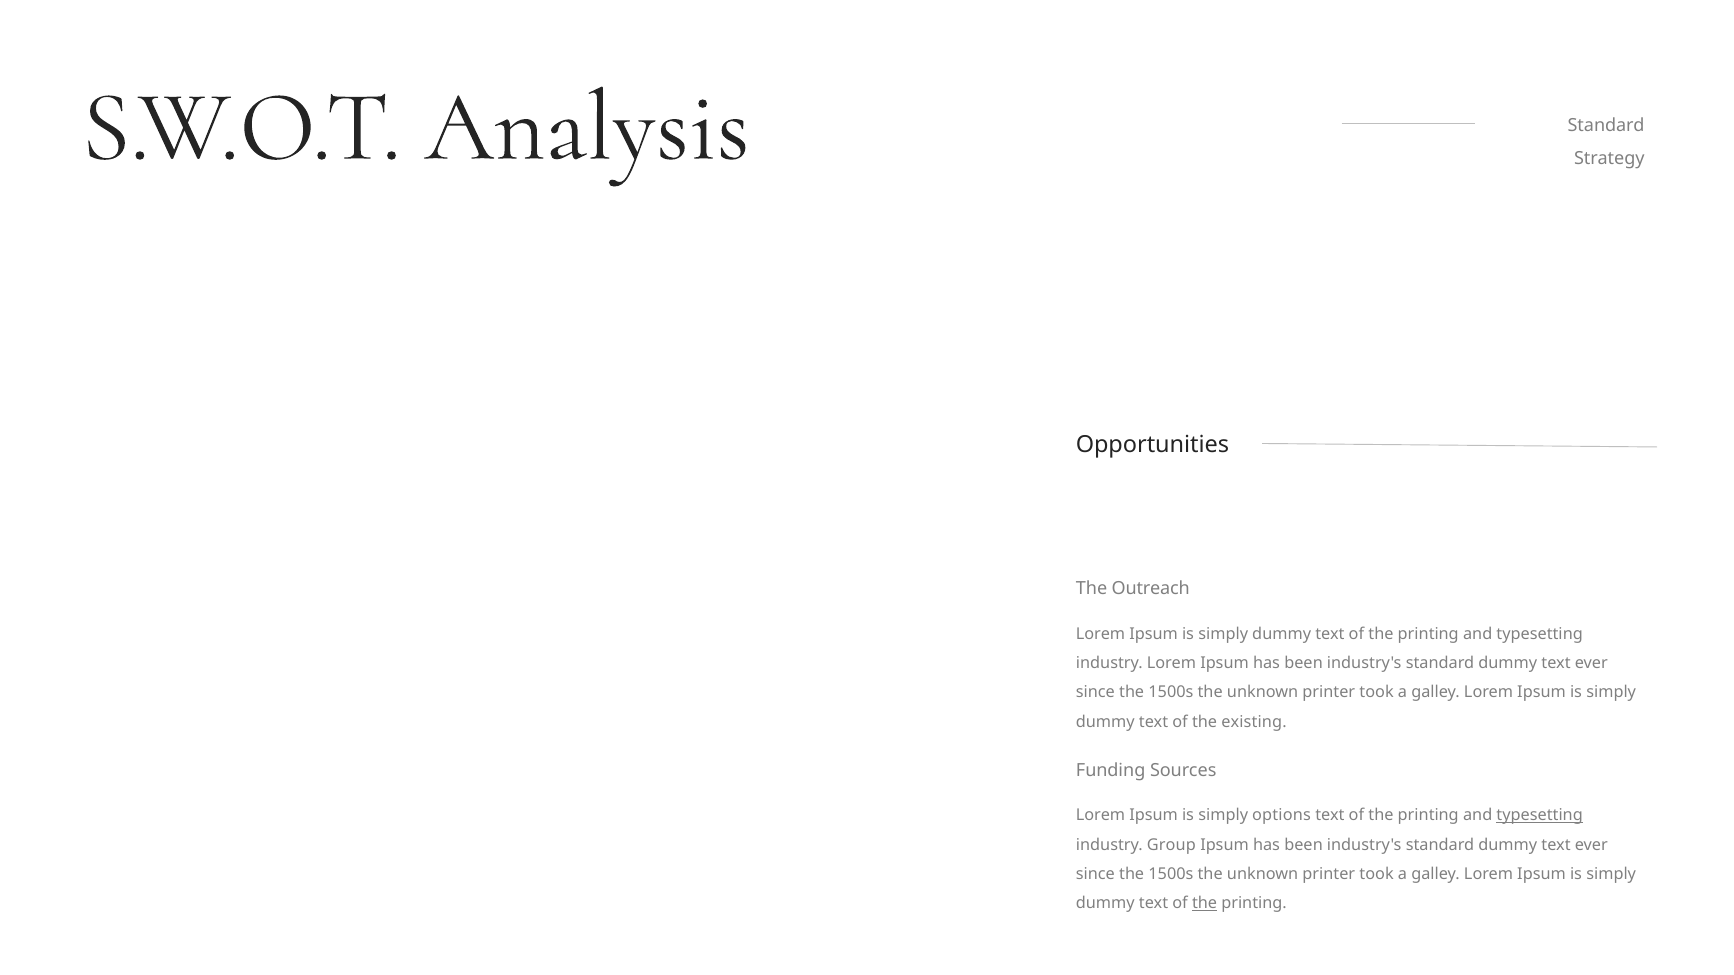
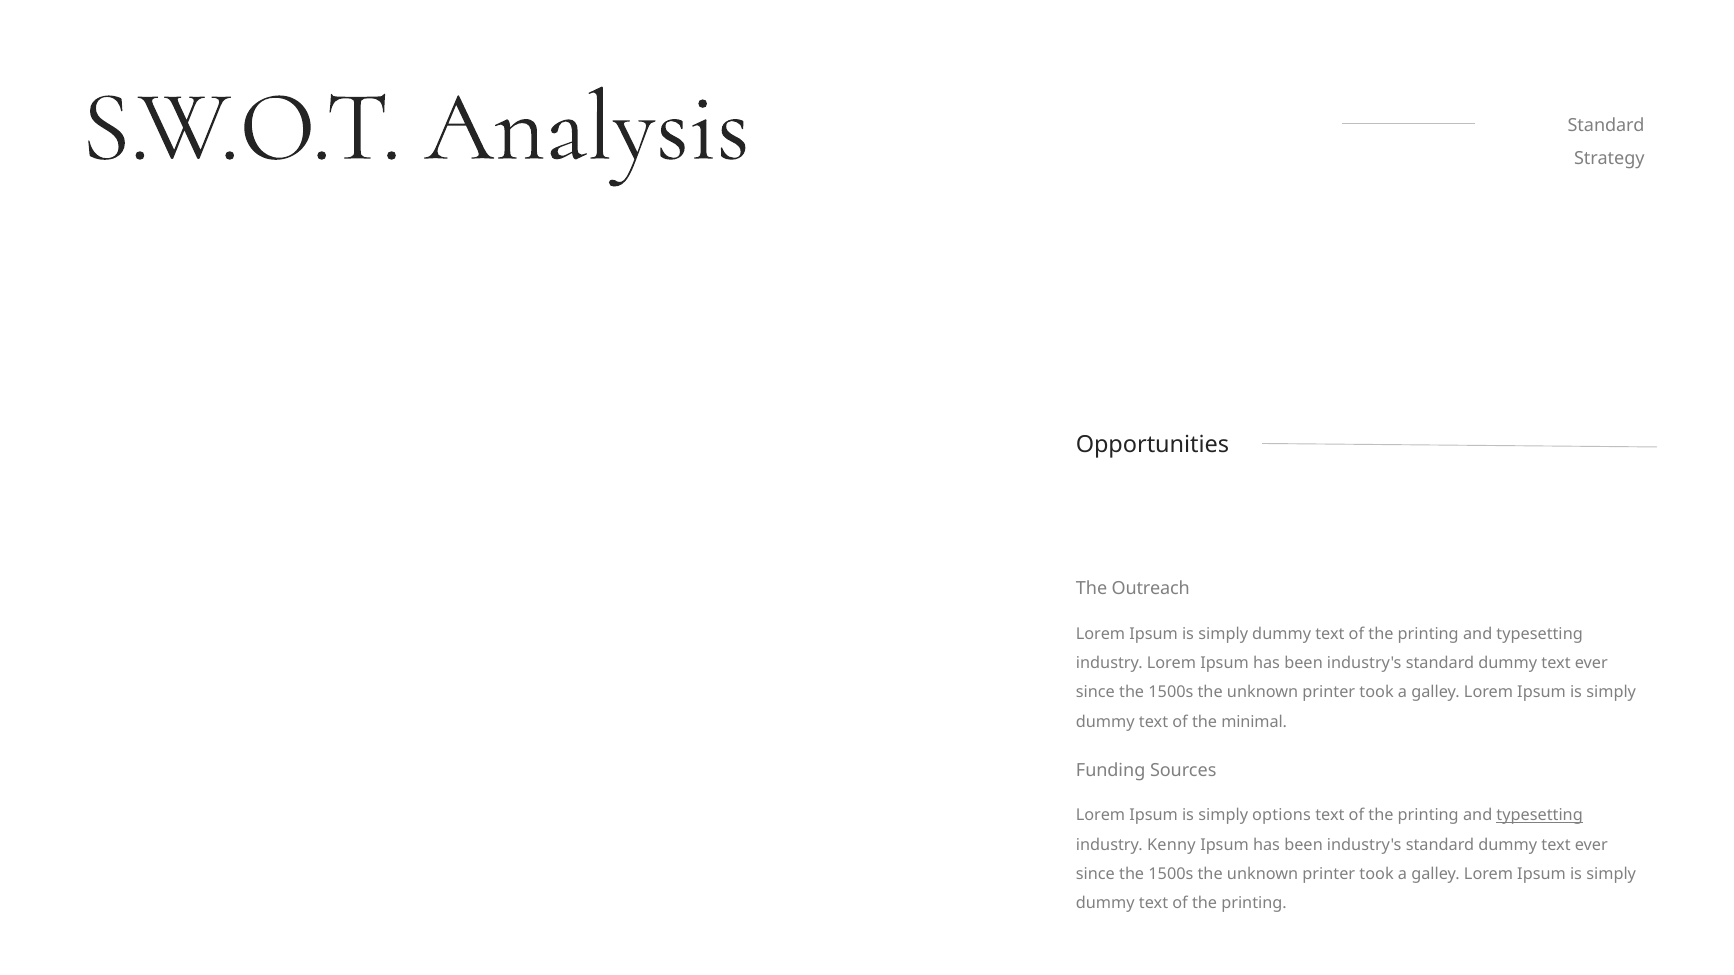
existing: existing -> minimal
Group: Group -> Kenny
the at (1205, 904) underline: present -> none
